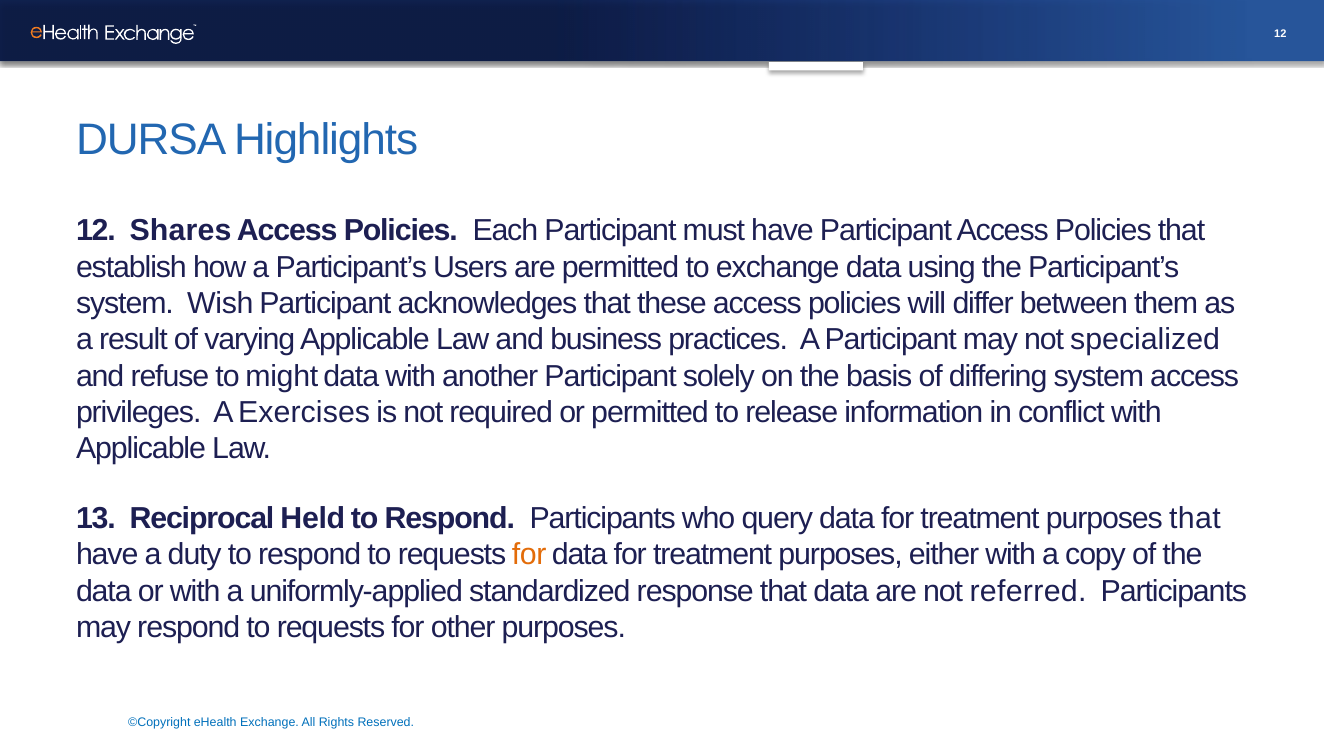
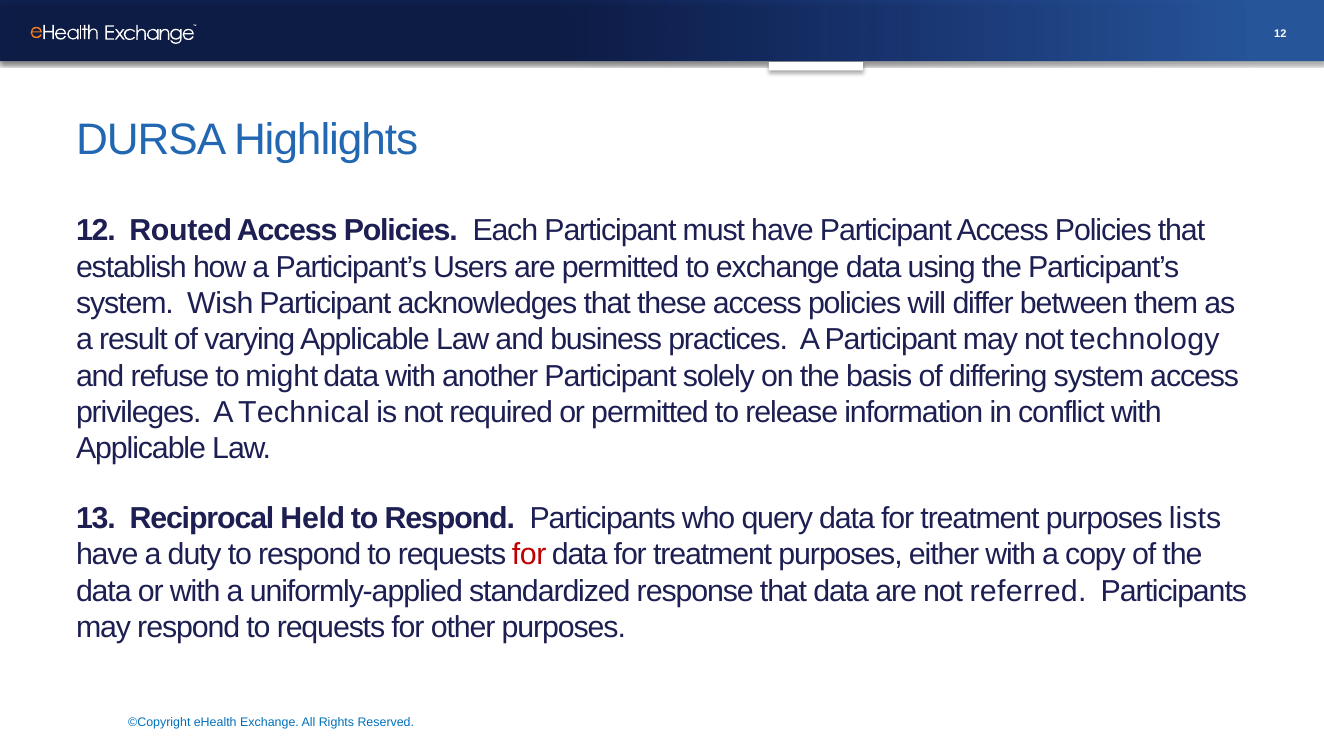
Shares: Shares -> Routed
specialized: specialized -> technology
Exercises: Exercises -> Technical
purposes that: that -> lists
for at (529, 555) colour: orange -> red
